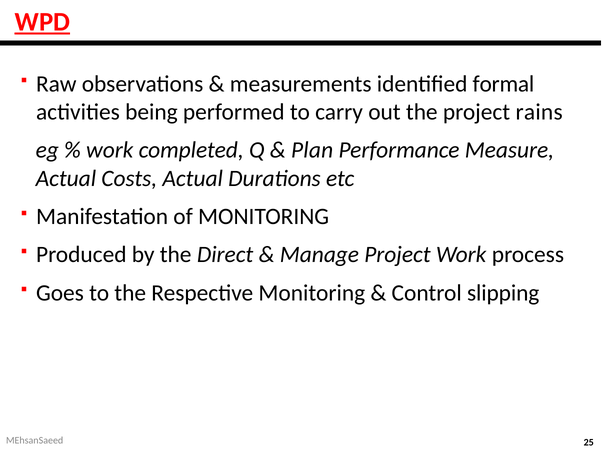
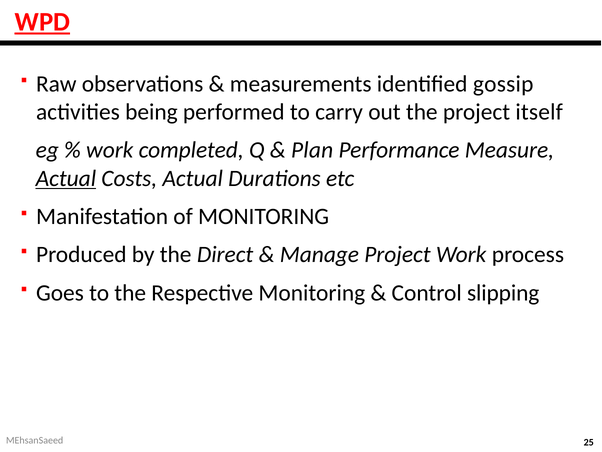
formal: formal -> gossip
rains: rains -> itself
Actual at (66, 178) underline: none -> present
